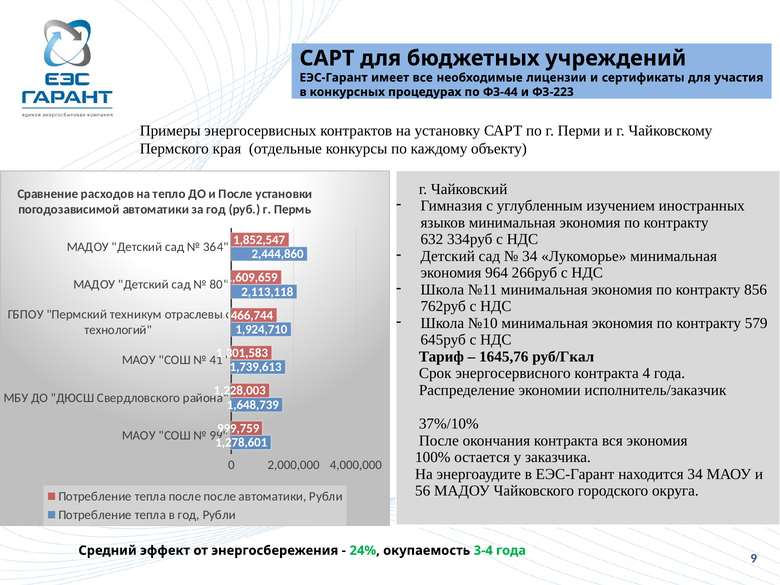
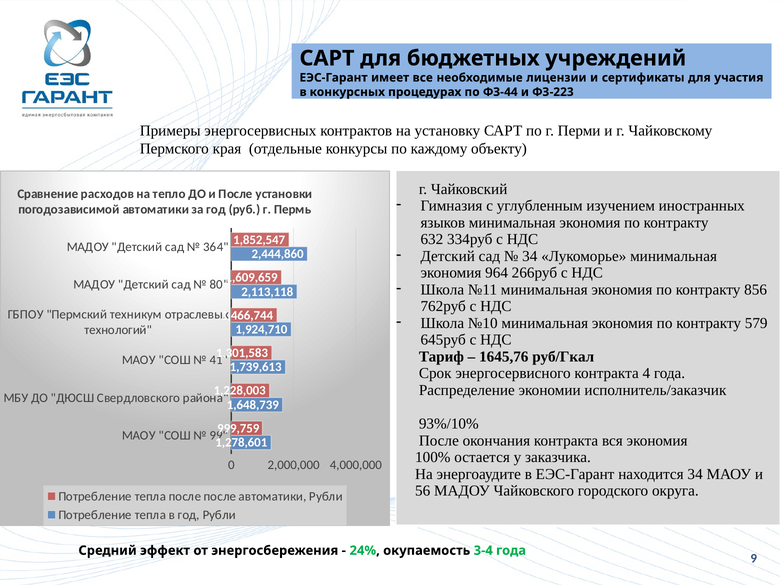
37%/10%: 37%/10% -> 93%/10%
